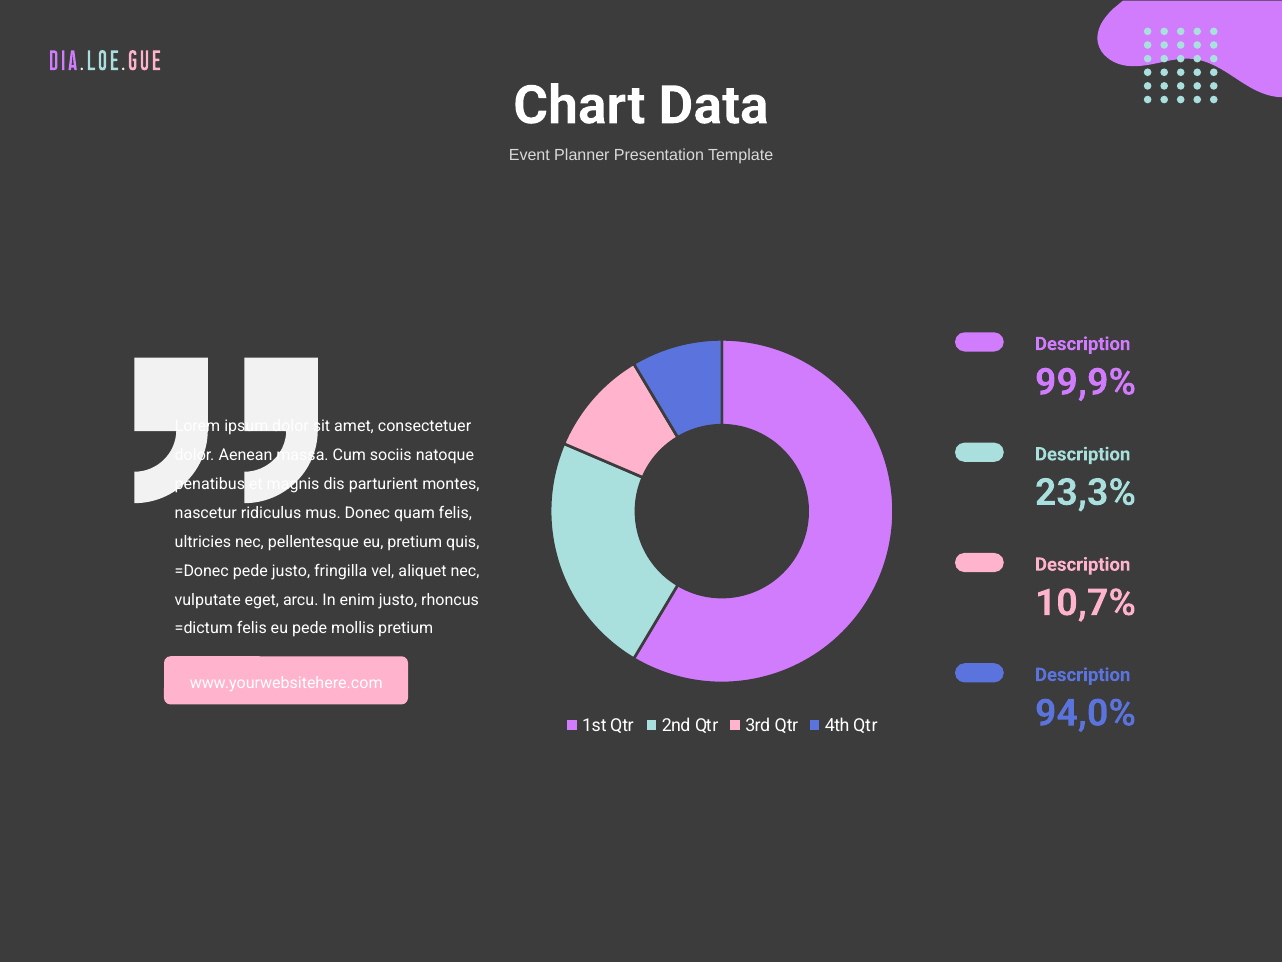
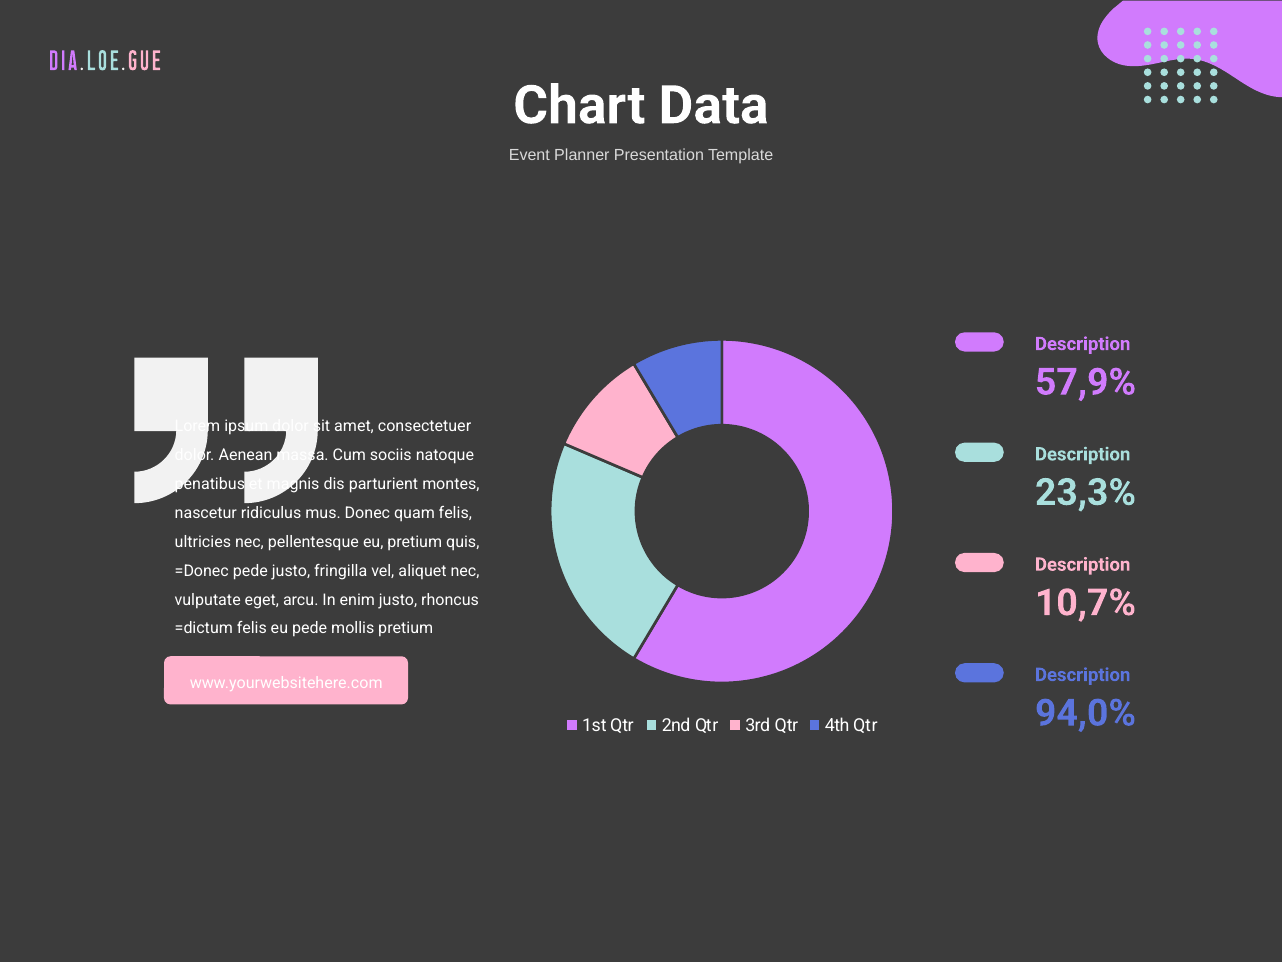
99,9%: 99,9% -> 57,9%
